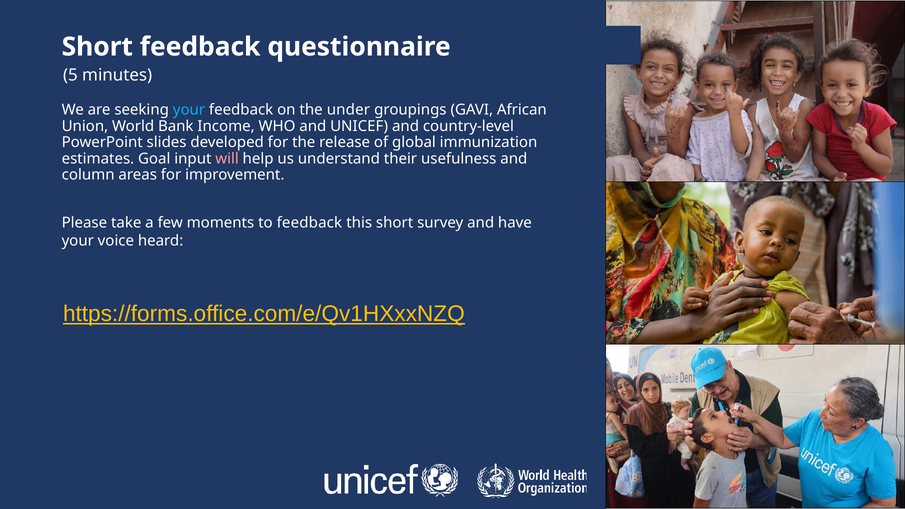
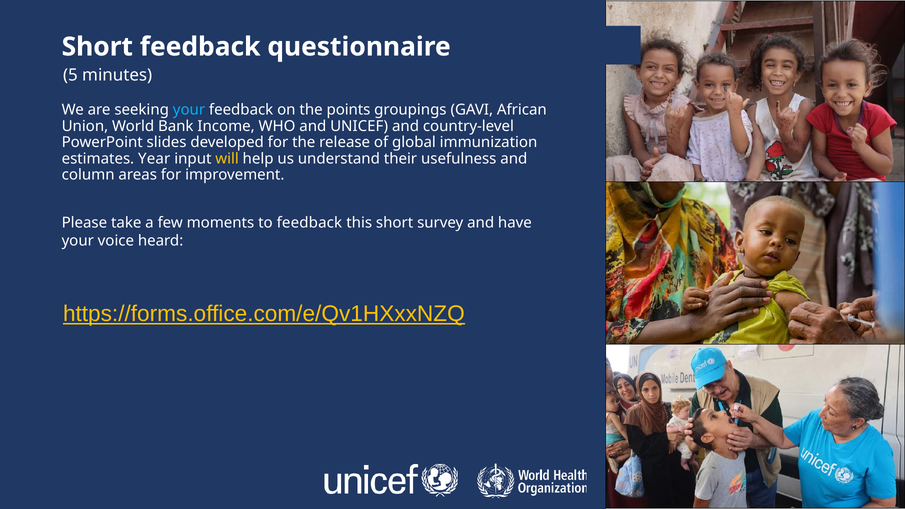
under: under -> points
Goal: Goal -> Year
will colour: pink -> yellow
